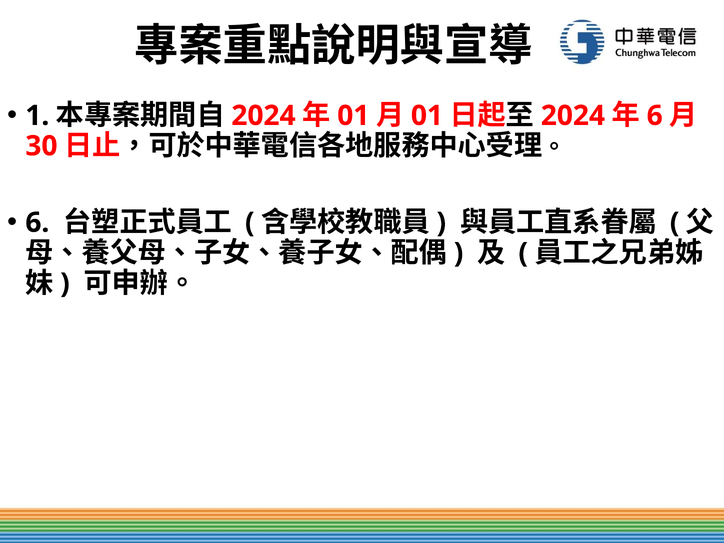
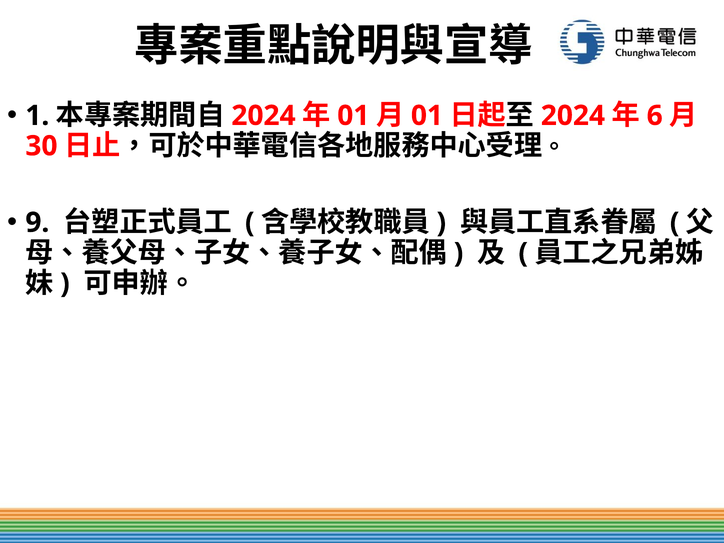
6 at (37, 223): 6 -> 9
